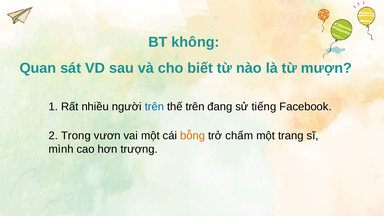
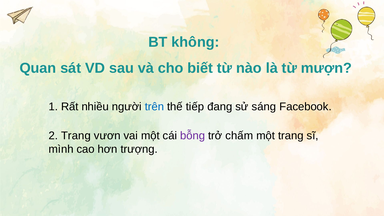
thế trên: trên -> tiếp
tiếng: tiếng -> sáng
2 Trong: Trong -> Trang
bỗng colour: orange -> purple
